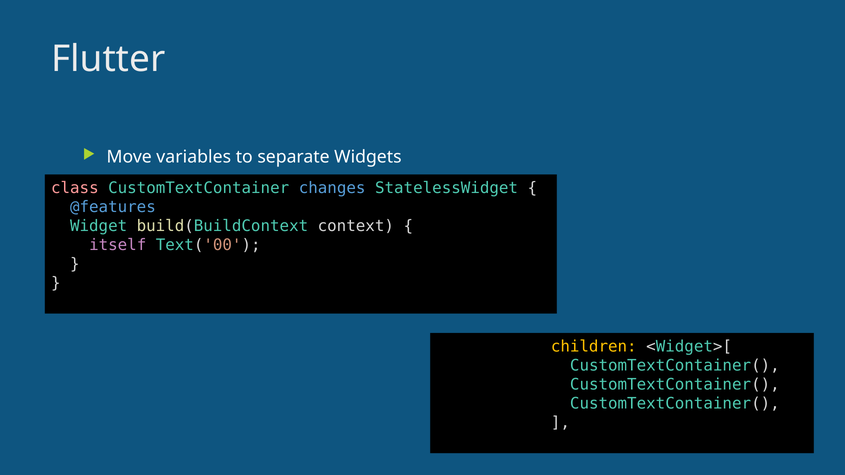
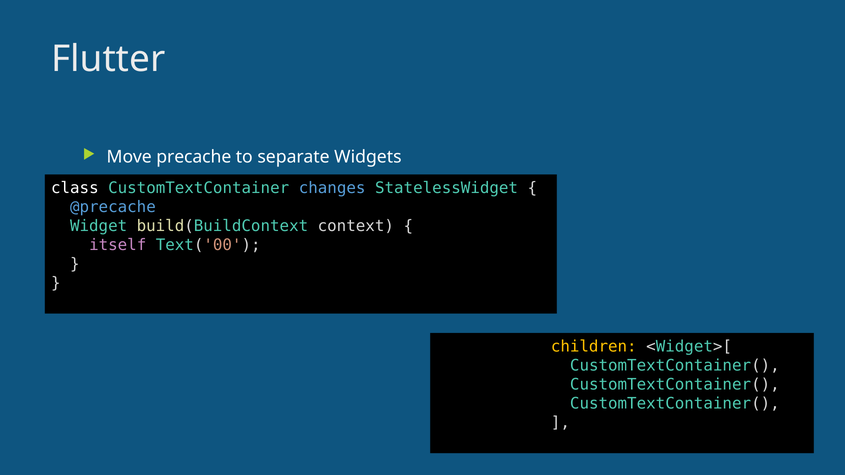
variables: variables -> precache
class colour: pink -> white
@features: @features -> @precache
